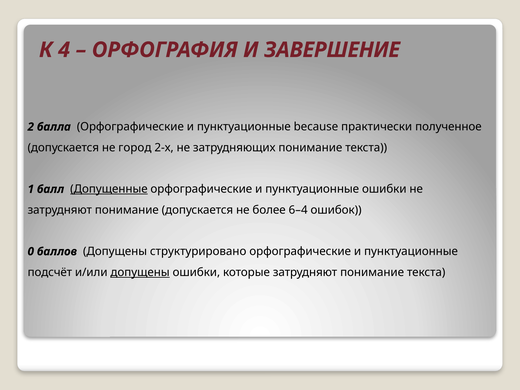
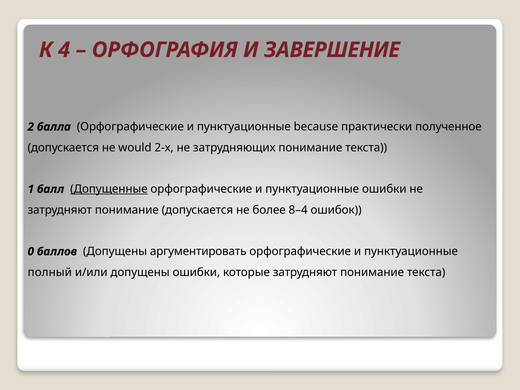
город: город -> would
6–4: 6–4 -> 8–4
структурировано: структурировано -> аргументировать
подсчёт: подсчёт -> полный
допущены at (140, 272) underline: present -> none
